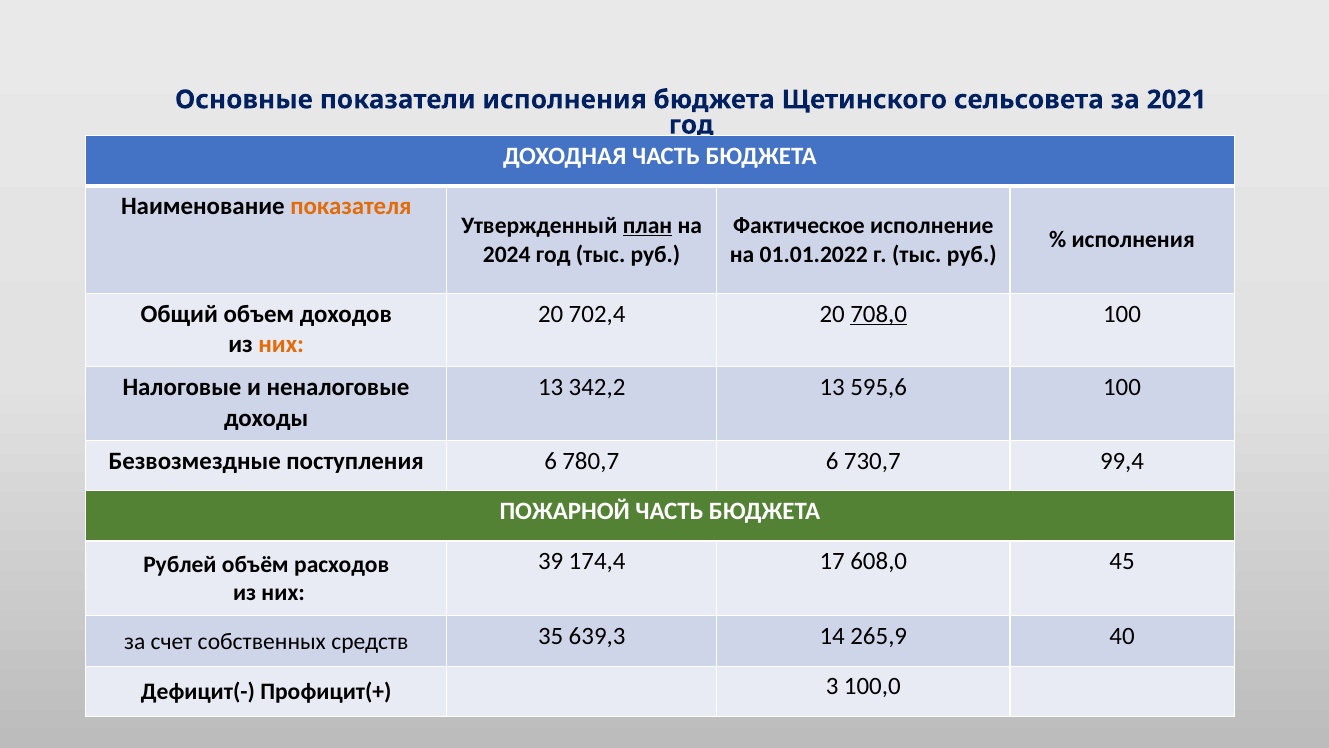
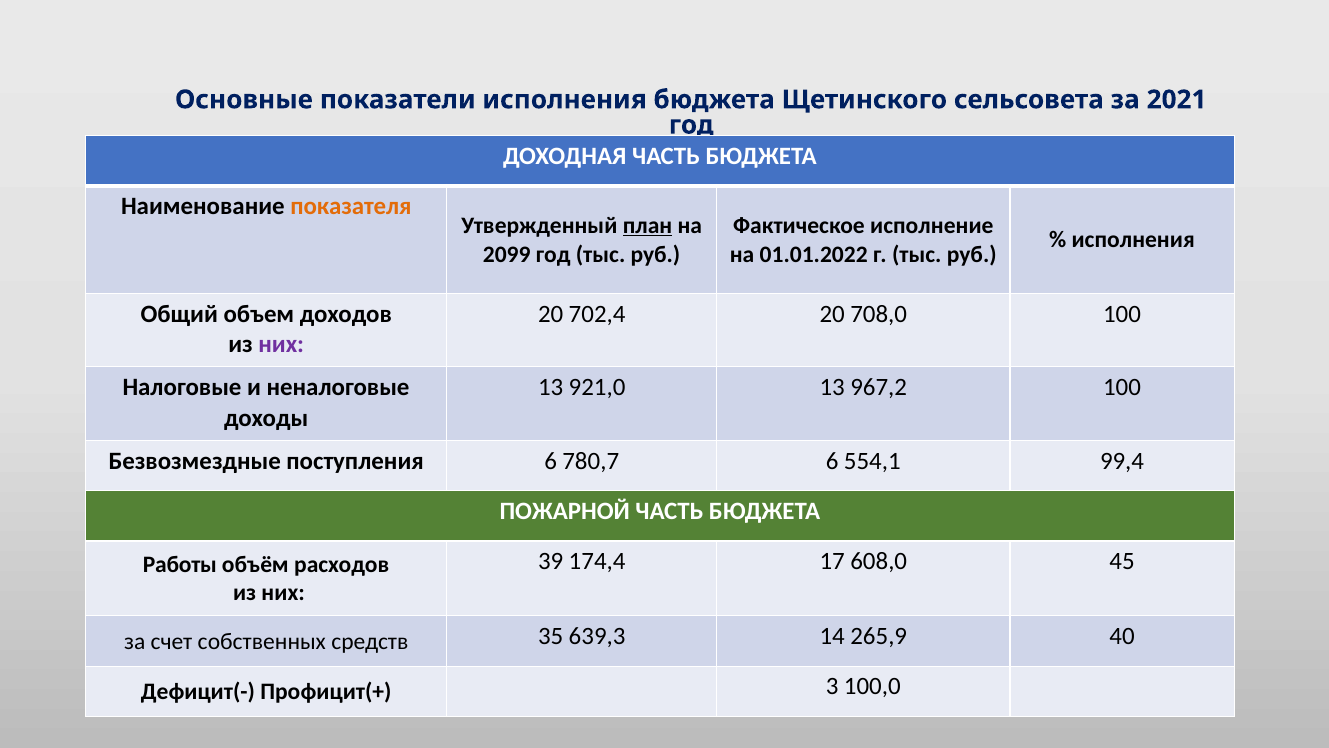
2024: 2024 -> 2099
708,0 underline: present -> none
них at (281, 344) colour: orange -> purple
342,2: 342,2 -> 921,0
595,6: 595,6 -> 967,2
730,7: 730,7 -> 554,1
Рублей: Рублей -> Работы
